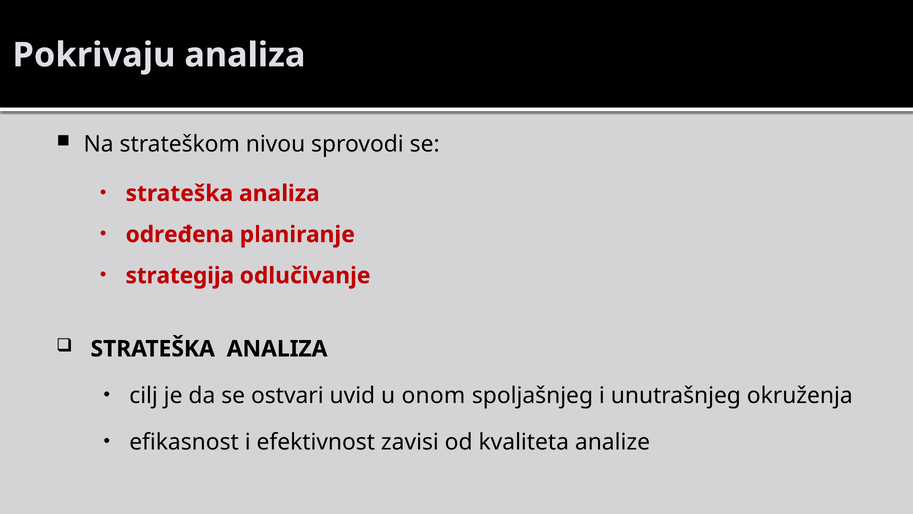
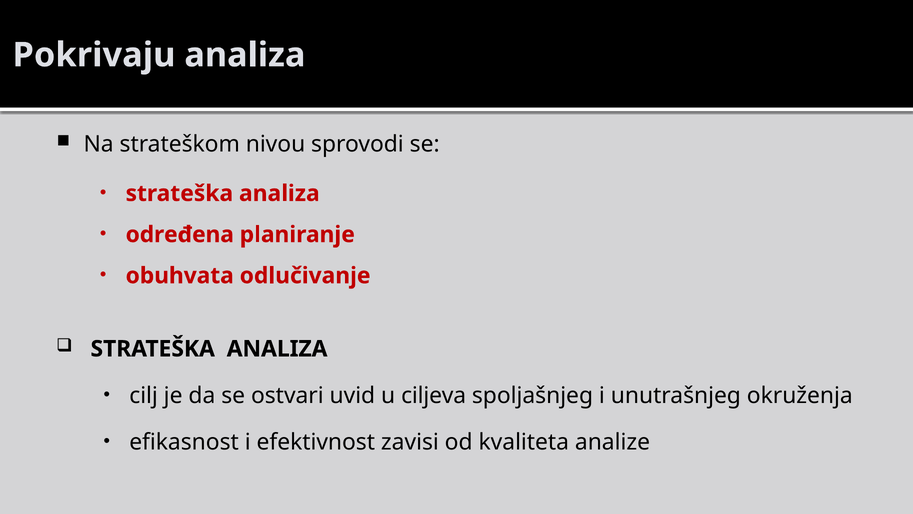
strategija: strategija -> obuhvata
onom: onom -> ciljeva
